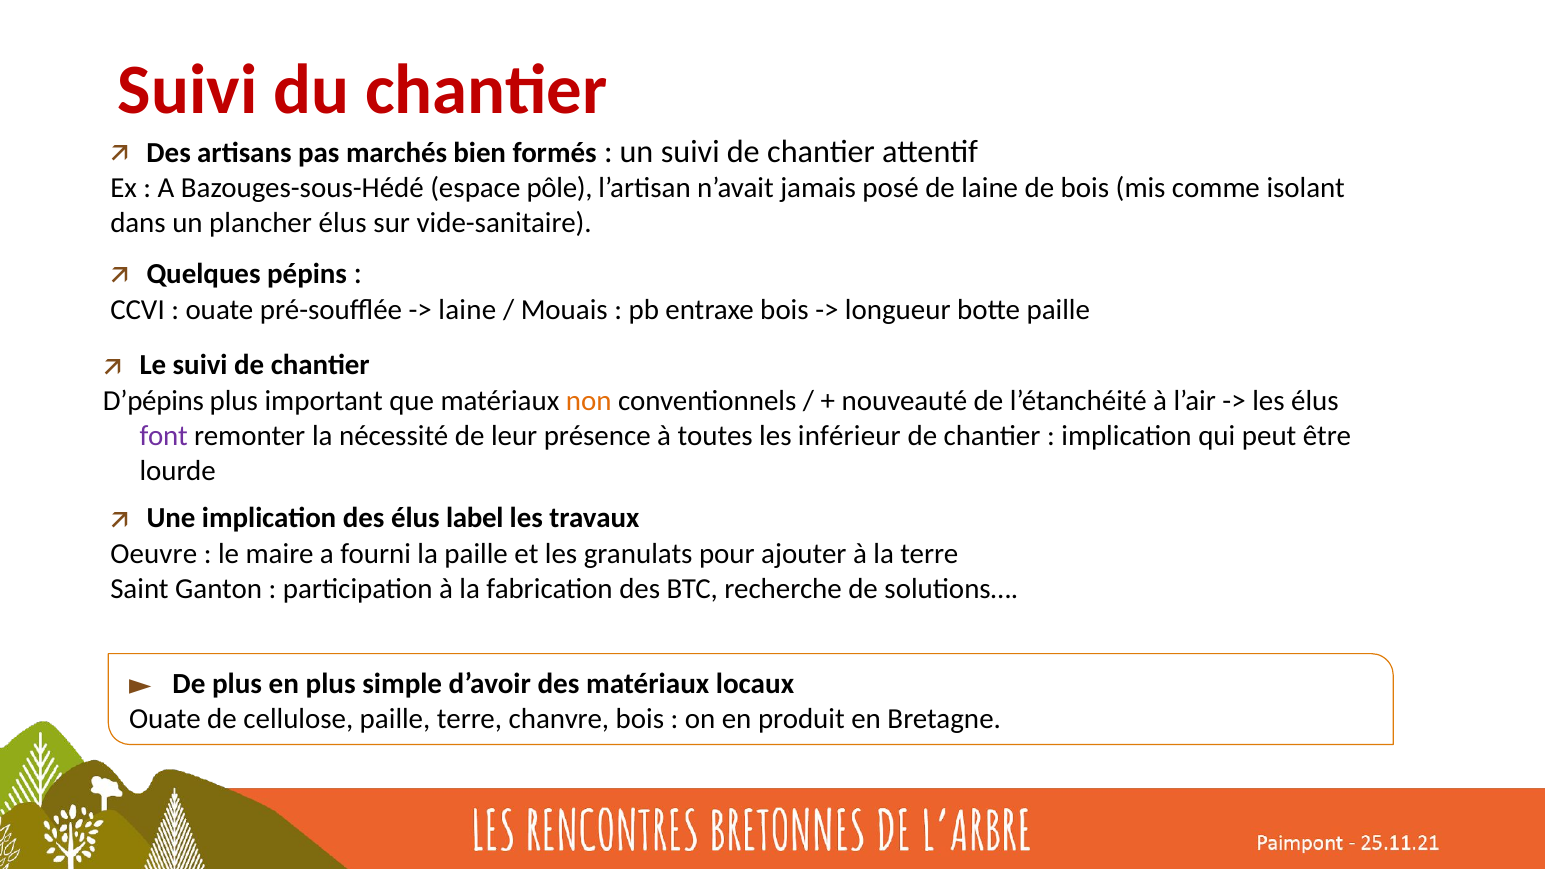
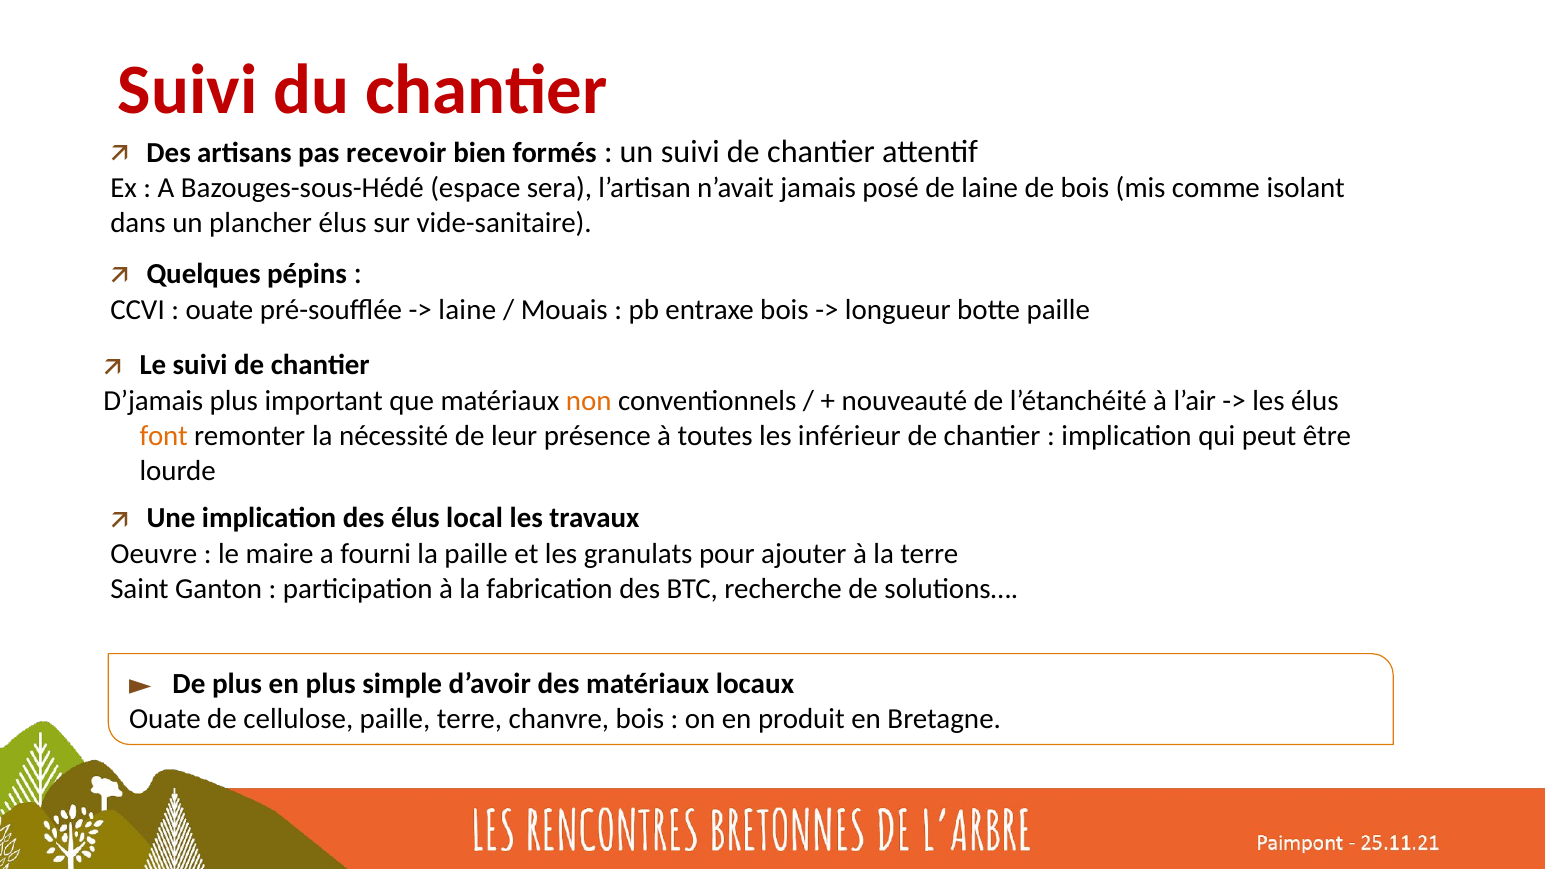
marchés: marchés -> recevoir
pôle: pôle -> sera
D’pépins: D’pépins -> D’jamais
font colour: purple -> orange
label: label -> local
